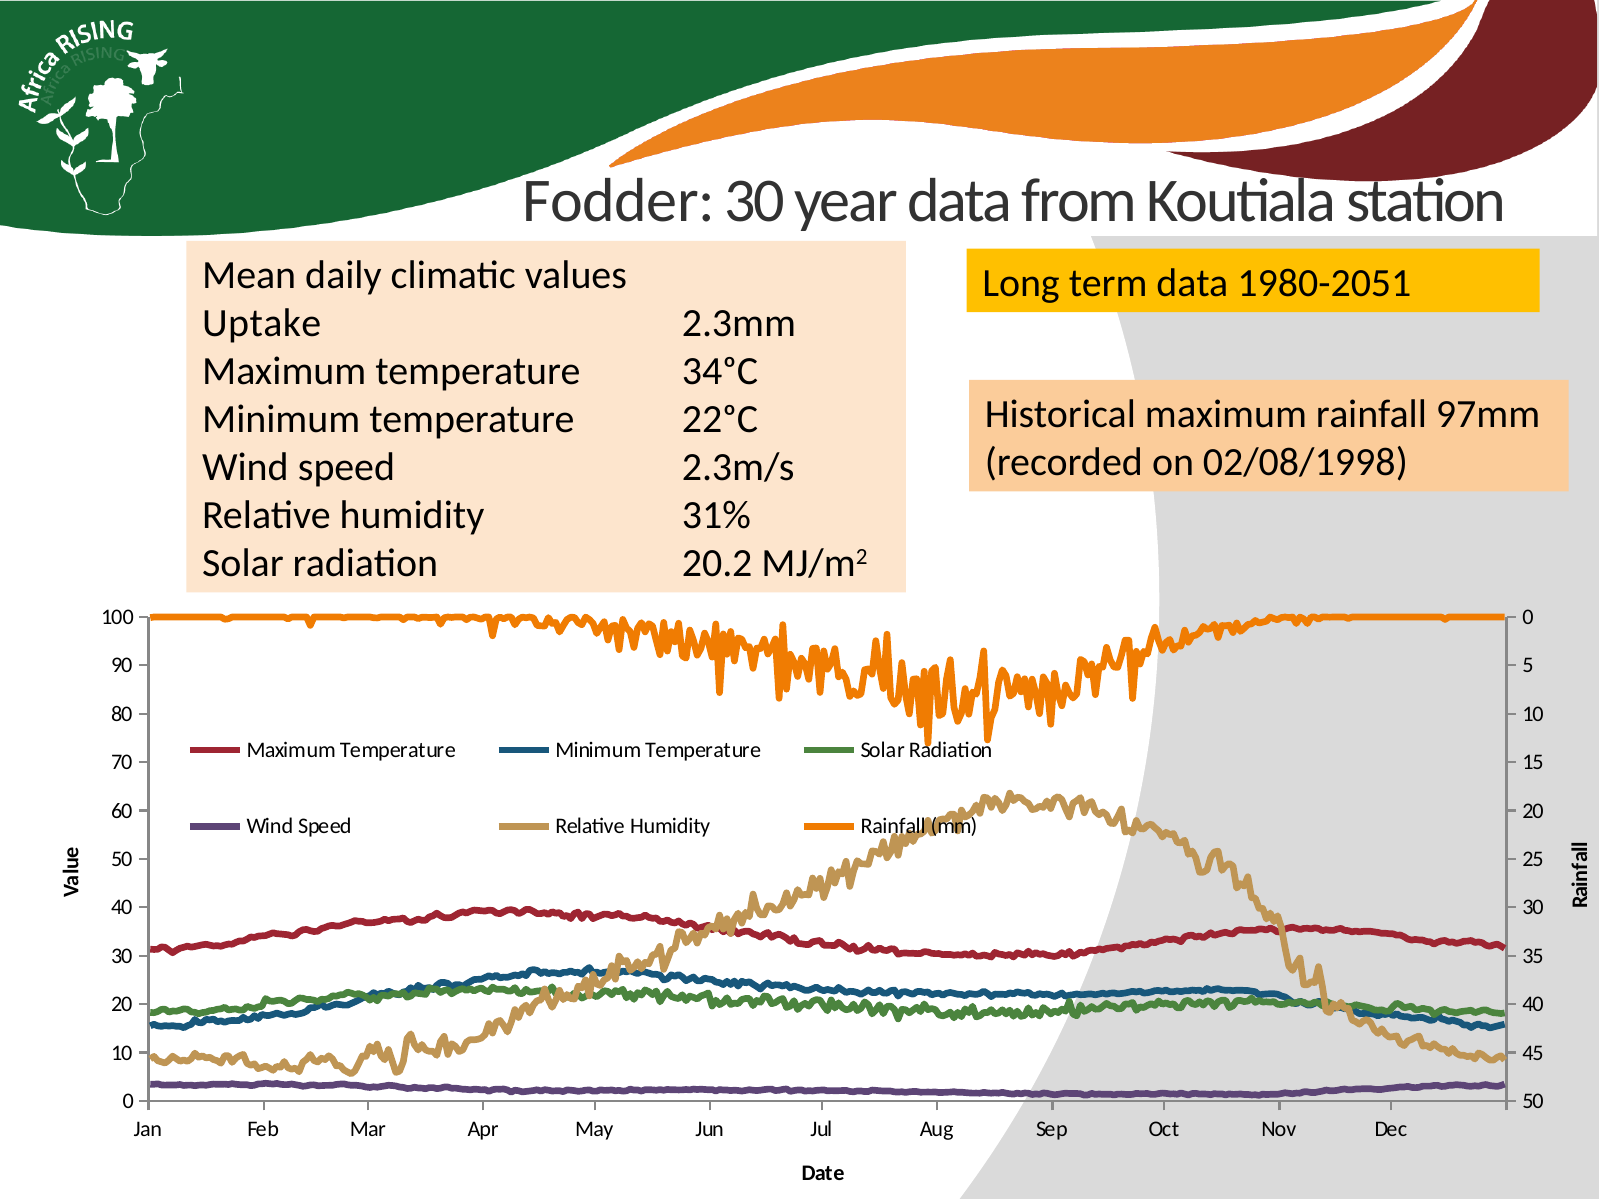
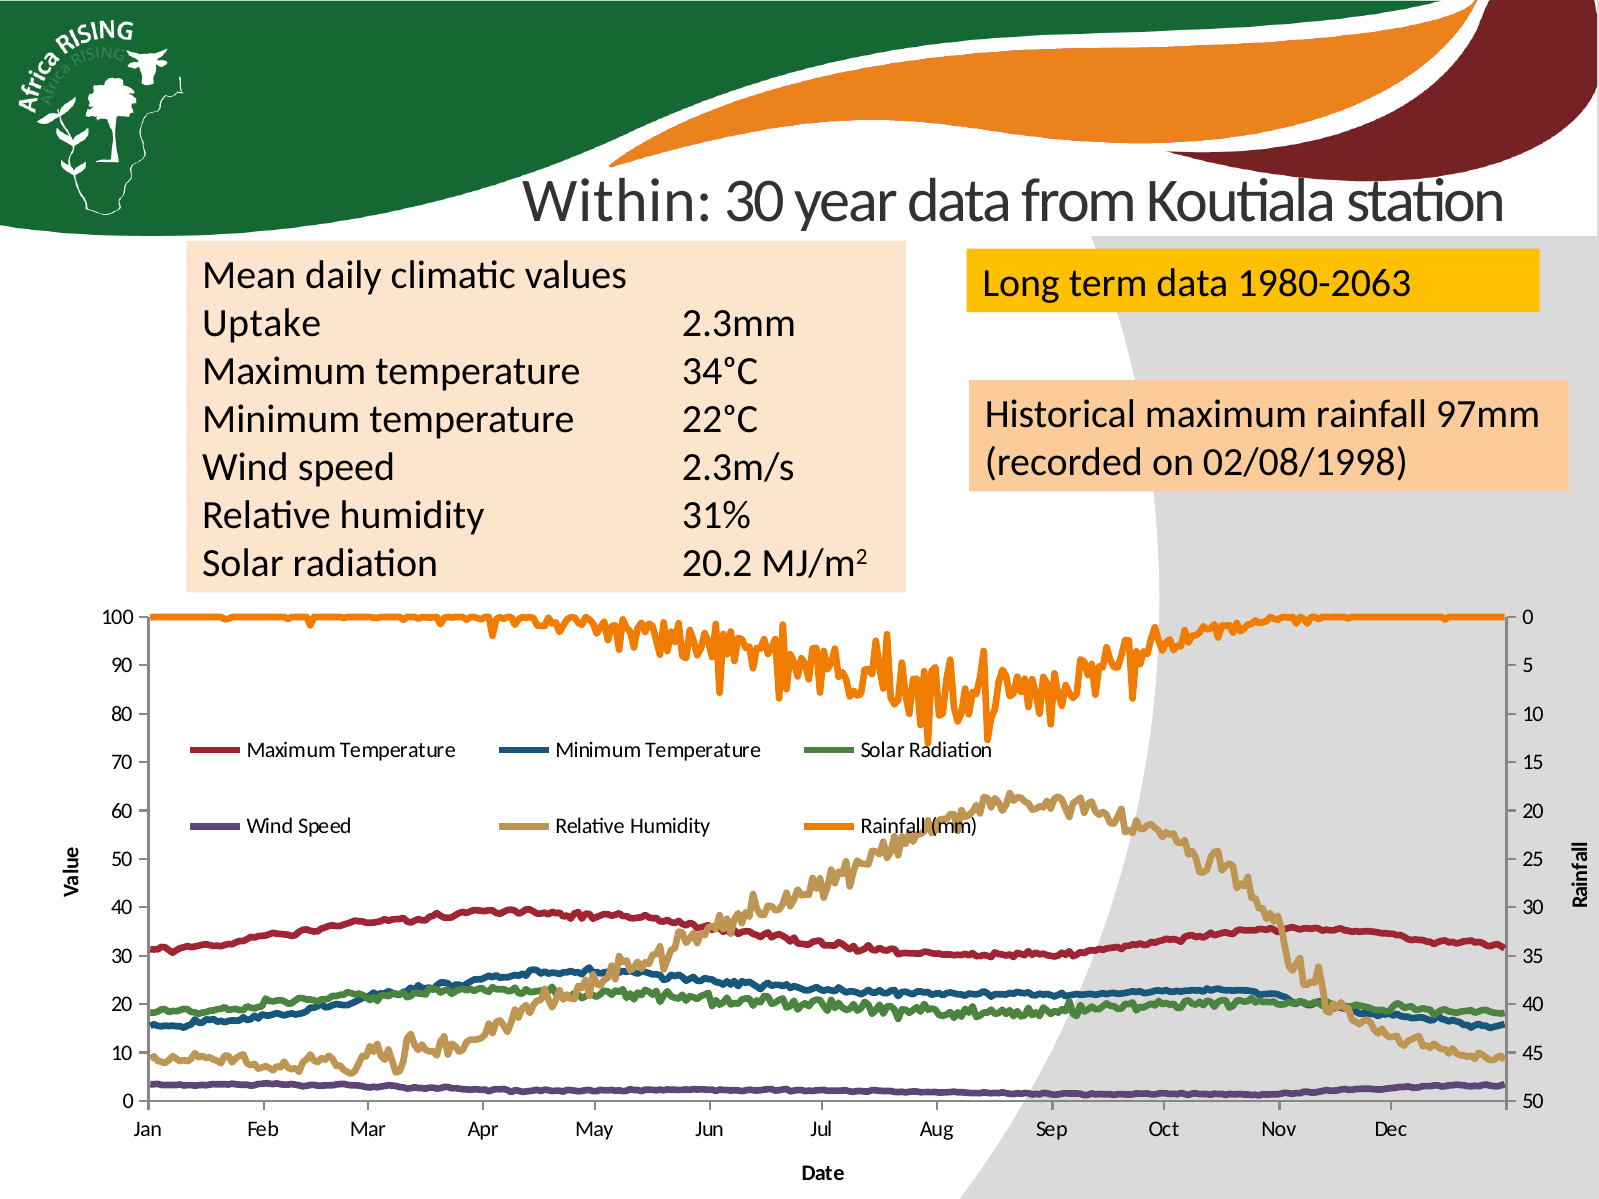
Fodder: Fodder -> Within
1980-2051: 1980-2051 -> 1980-2063
